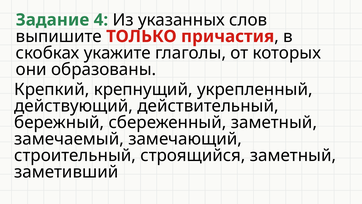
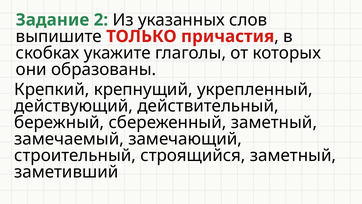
4: 4 -> 2
